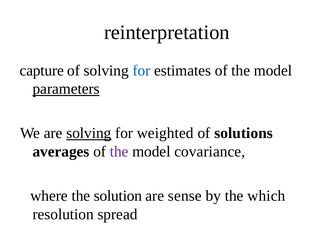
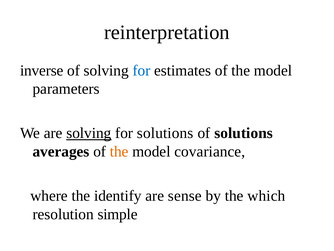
capture: capture -> inverse
parameters underline: present -> none
for weighted: weighted -> solutions
the at (119, 151) colour: purple -> orange
solution: solution -> identify
spread: spread -> simple
